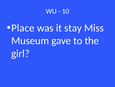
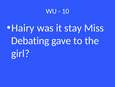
Place: Place -> Hairy
Museum: Museum -> Debating
